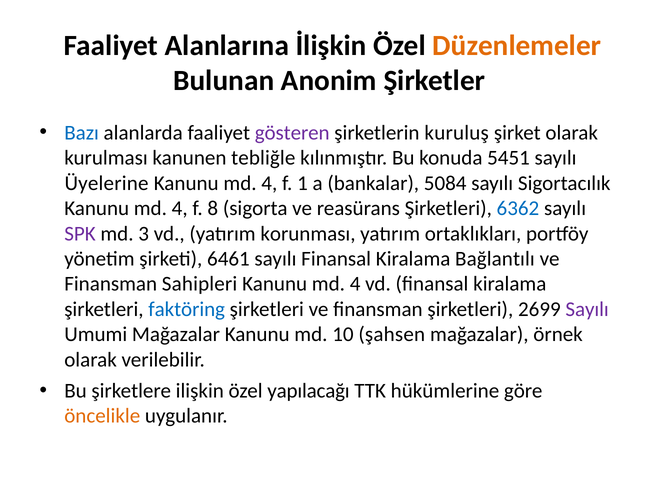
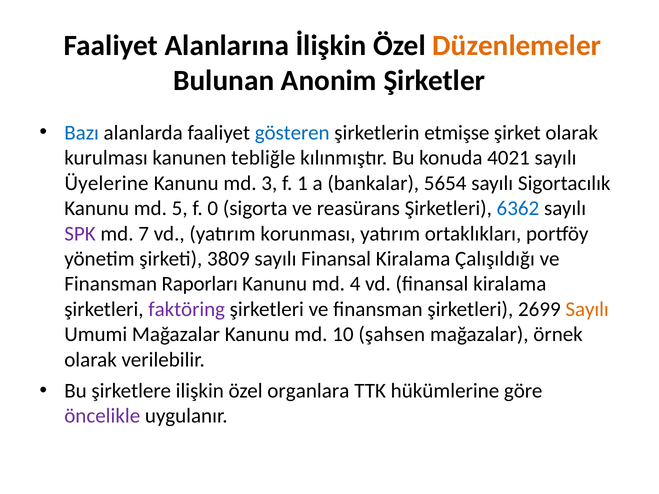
gösteren colour: purple -> blue
kuruluş: kuruluş -> etmişse
5451: 5451 -> 4021
4 at (269, 183): 4 -> 3
5084: 5084 -> 5654
4 at (180, 208): 4 -> 5
8: 8 -> 0
3: 3 -> 7
6461: 6461 -> 3809
Bağlantılı: Bağlantılı -> Çalışıldığı
Sahipleri: Sahipleri -> Raporları
faktöring colour: blue -> purple
Sayılı at (587, 309) colour: purple -> orange
yapılacağı: yapılacağı -> organlara
öncelikle colour: orange -> purple
